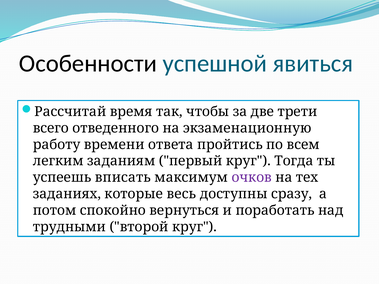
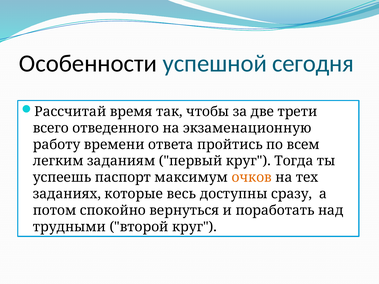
явиться: явиться -> сегодня
вписать: вписать -> паспорт
очков colour: purple -> orange
